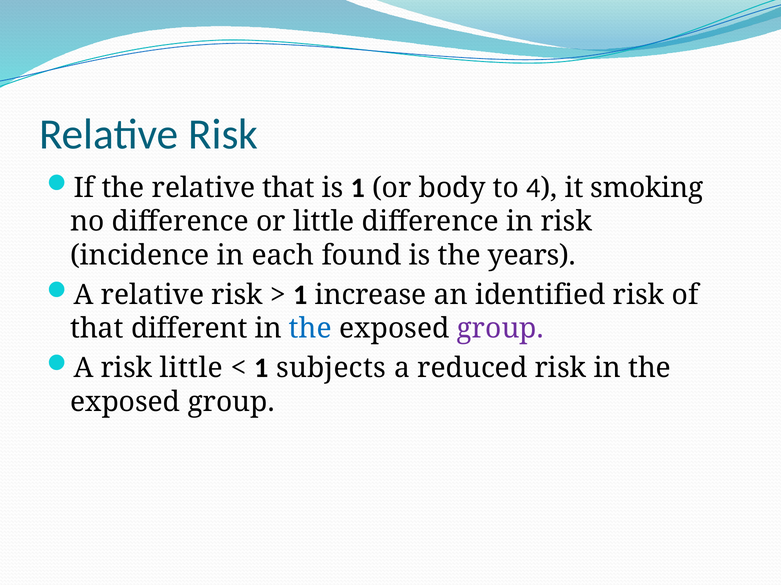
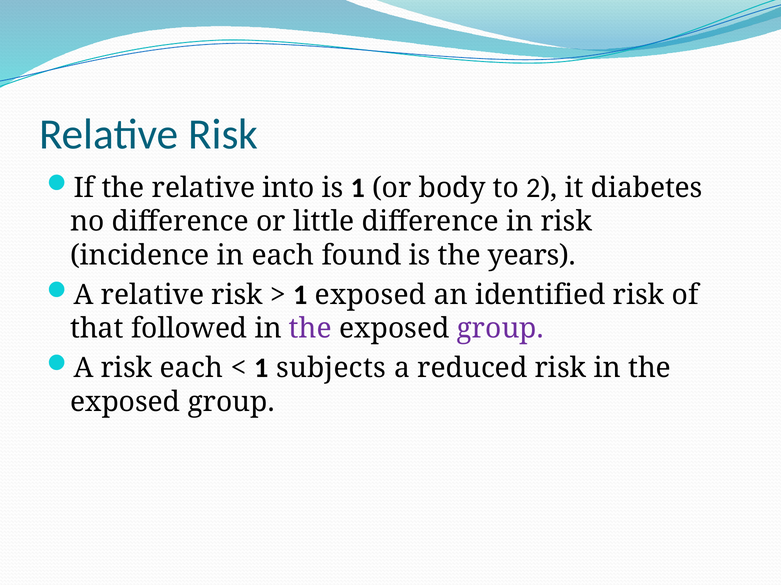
relative that: that -> into
4: 4 -> 2
smoking: smoking -> diabetes
1 increase: increase -> exposed
different: different -> followed
the at (310, 329) colour: blue -> purple
risk little: little -> each
